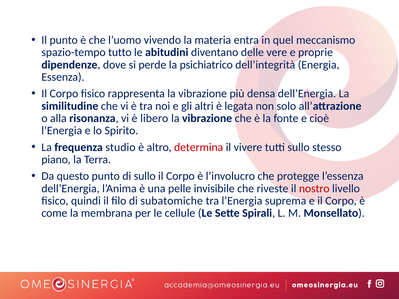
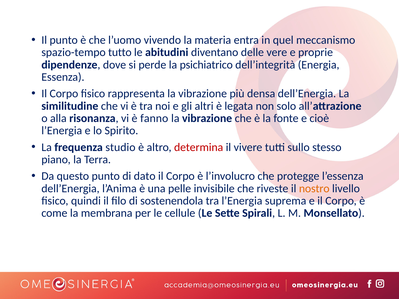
libero: libero -> fanno
di sullo: sullo -> dato
nostro colour: red -> orange
subatomiche: subatomiche -> sostenendola
